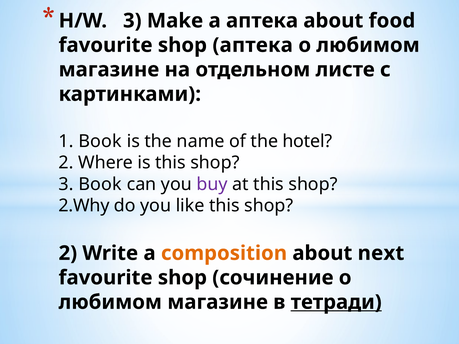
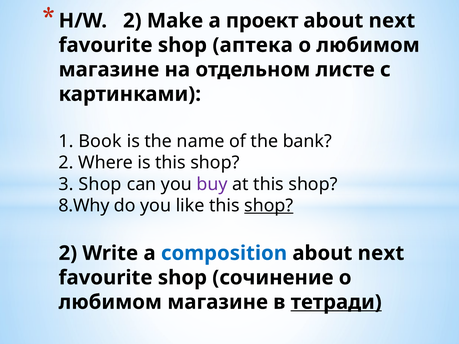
H/W 3: 3 -> 2
a аптека: аптека -> проект
food at (392, 21): food -> next
hotel: hotel -> bank
3 Book: Book -> Shop
2.Why: 2.Why -> 8.Why
shop at (269, 206) underline: none -> present
composition colour: orange -> blue
